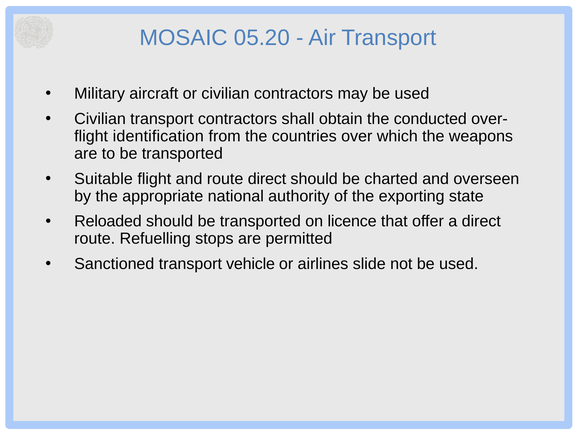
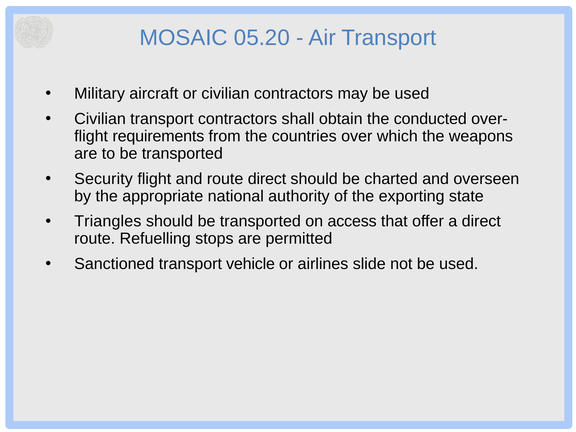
identification: identification -> requirements
Suitable: Suitable -> Security
Reloaded: Reloaded -> Triangles
licence: licence -> access
